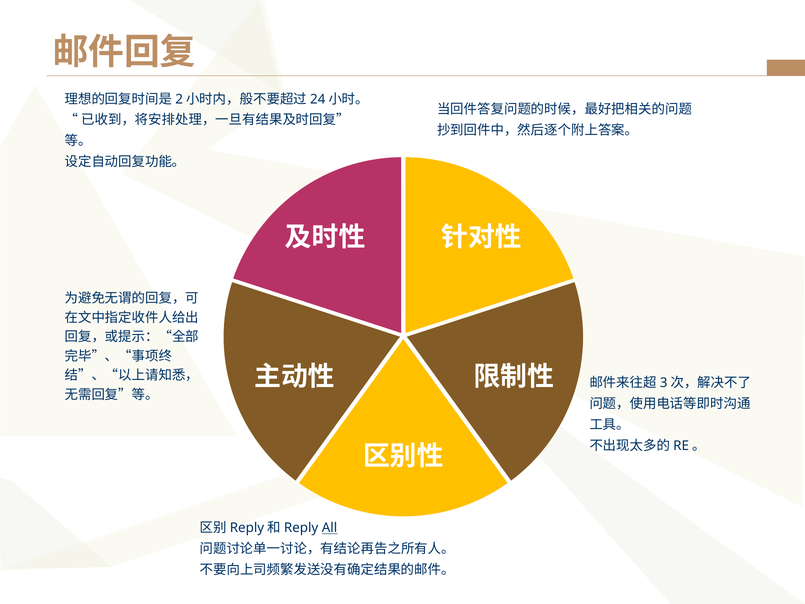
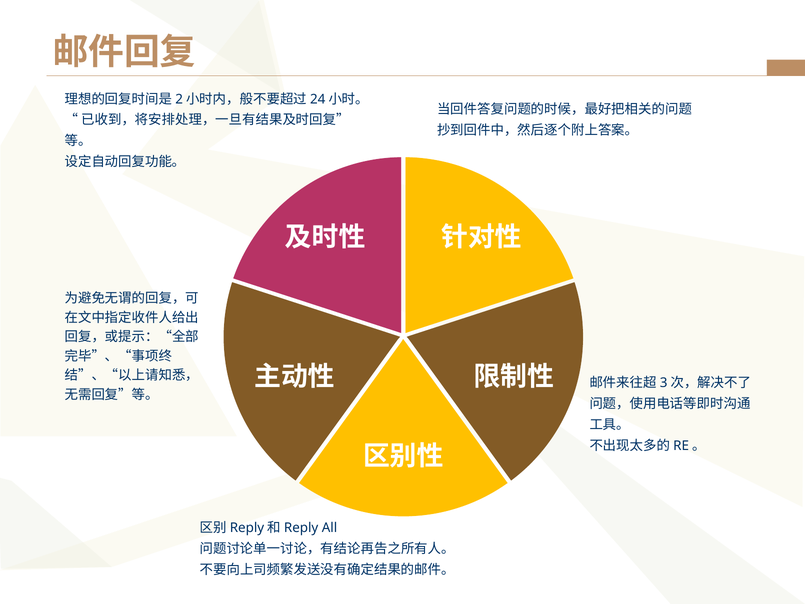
All underline: present -> none
